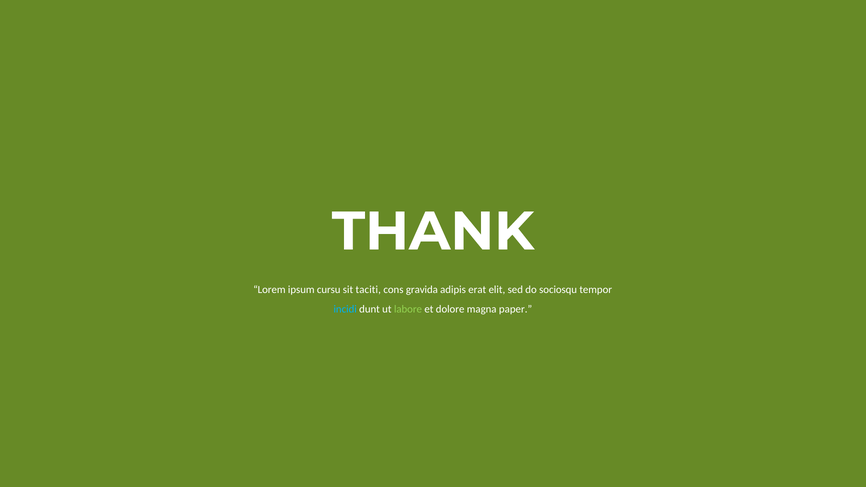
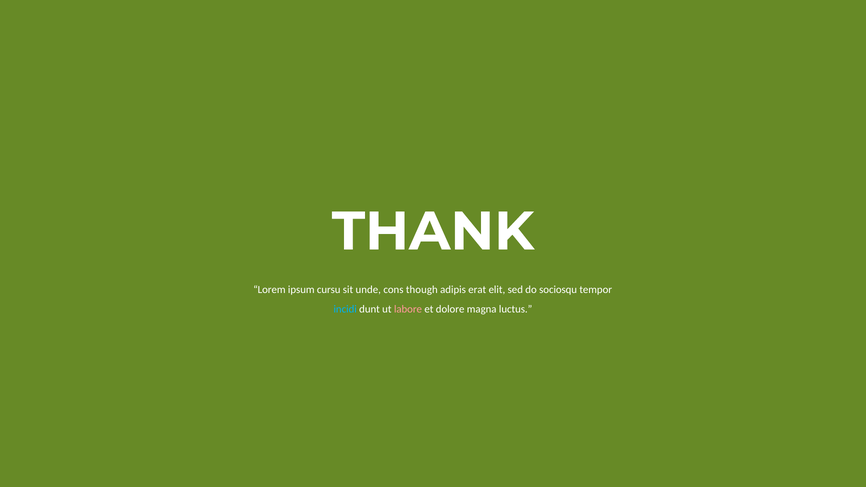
taciti: taciti -> unde
gravida: gravida -> though
labore colour: light green -> pink
paper: paper -> luctus
